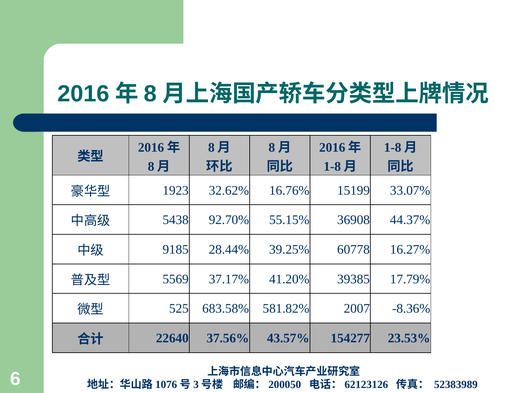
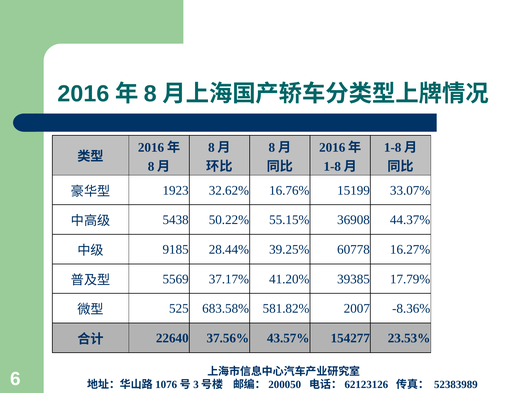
92.70%: 92.70% -> 50.22%
